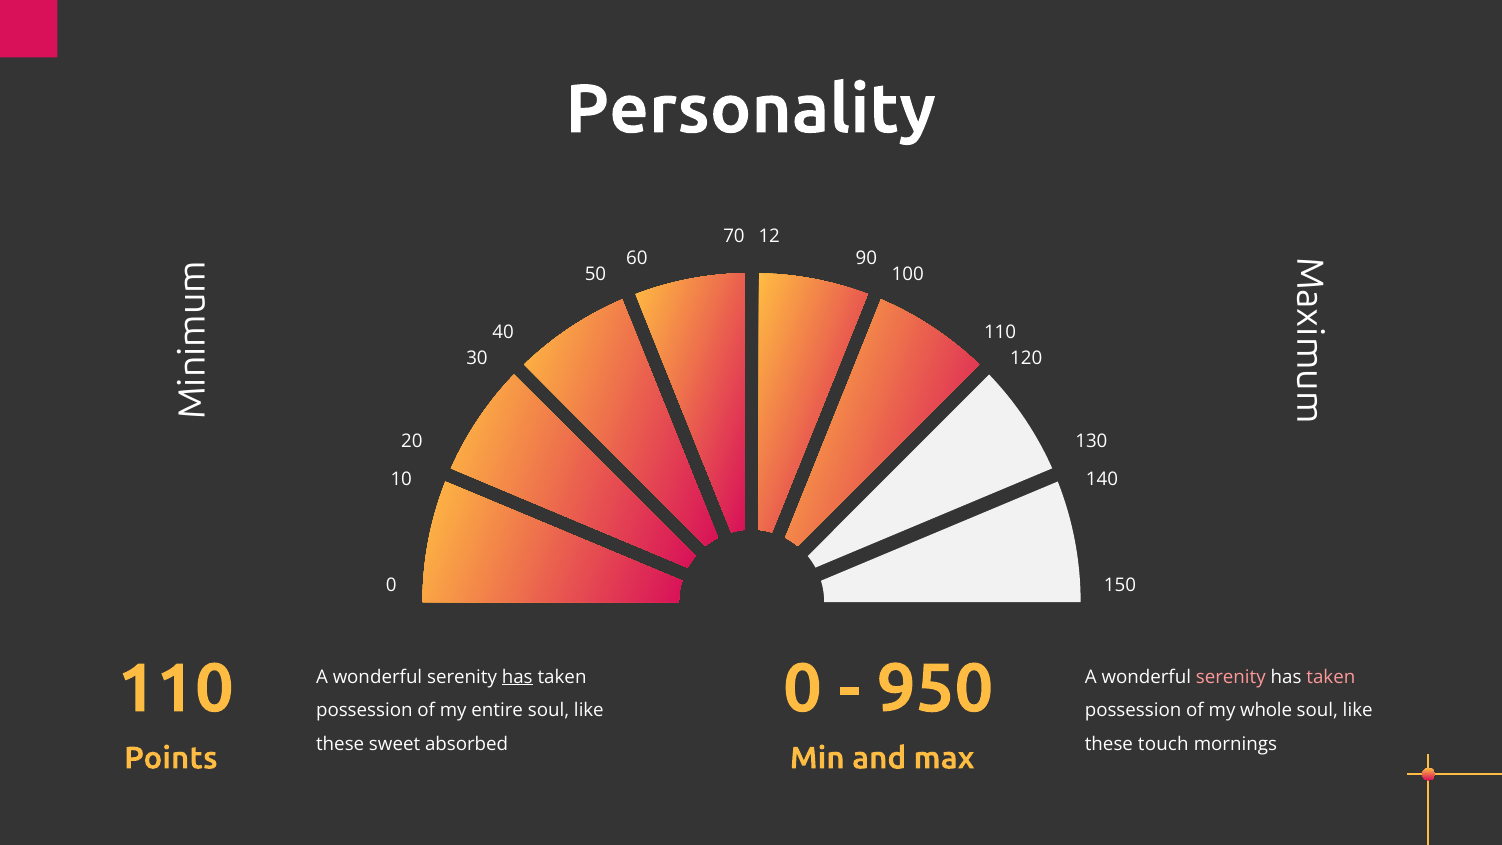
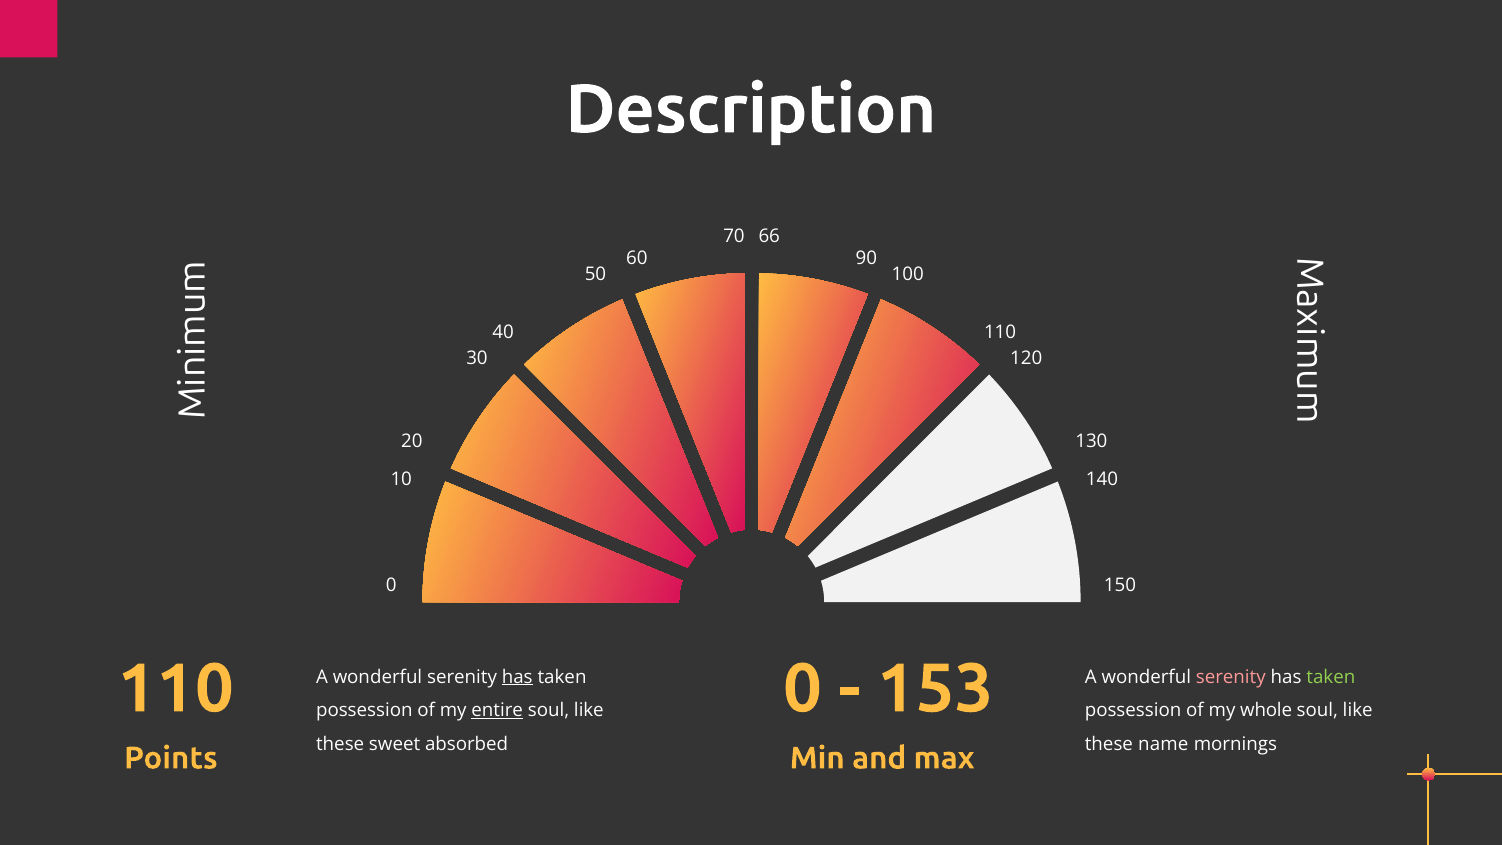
Personality: Personality -> Description
12: 12 -> 66
950: 950 -> 153
taken at (1331, 677) colour: pink -> light green
entire underline: none -> present
touch: touch -> name
